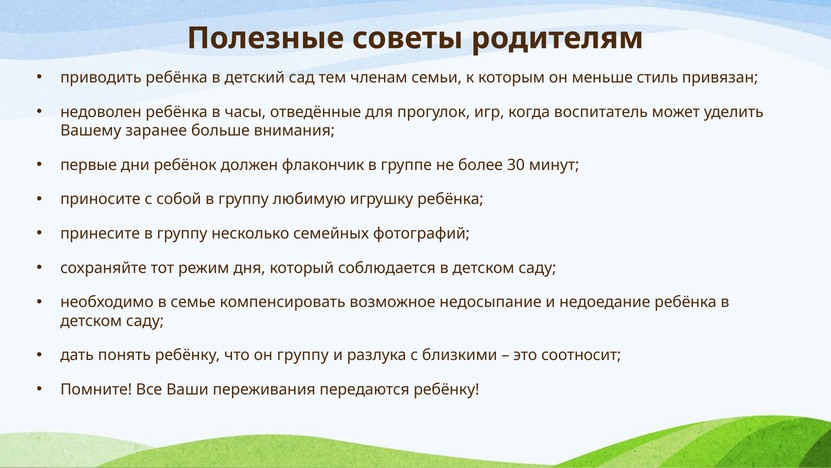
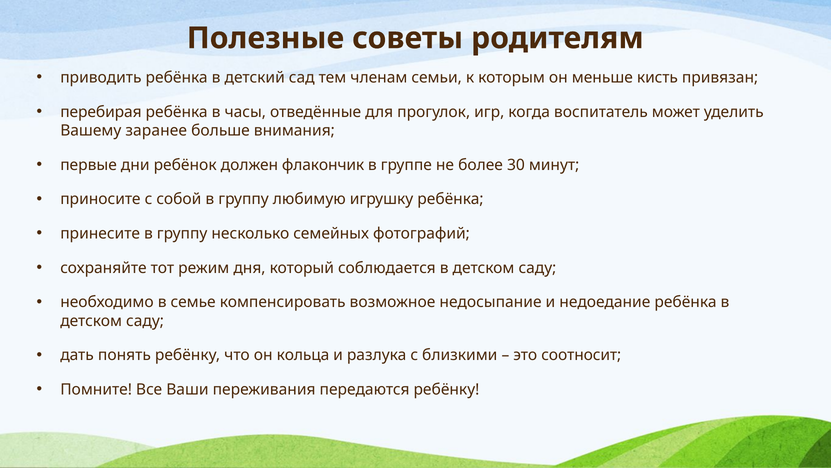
стиль: стиль -> кисть
недоволен: недоволен -> перебирая
он группу: группу -> кольца
